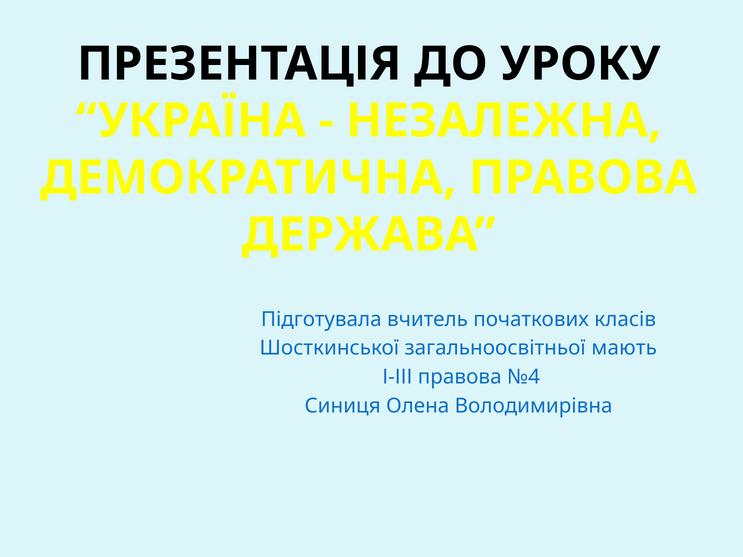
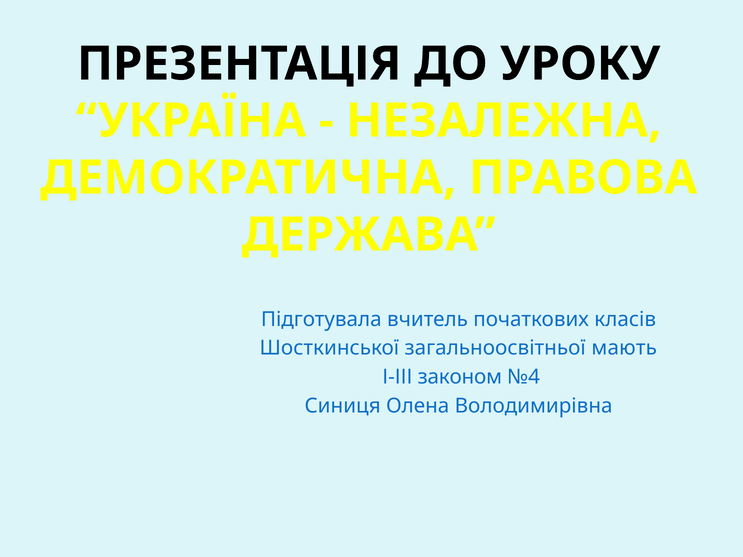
І-ІІІ правова: правова -> законом
